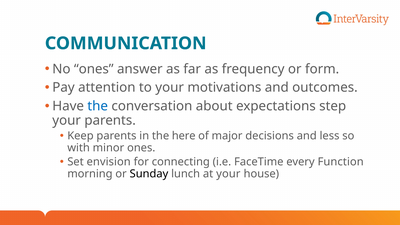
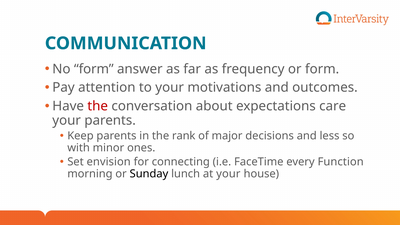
No ones: ones -> form
the at (98, 106) colour: blue -> red
step: step -> care
here: here -> rank
